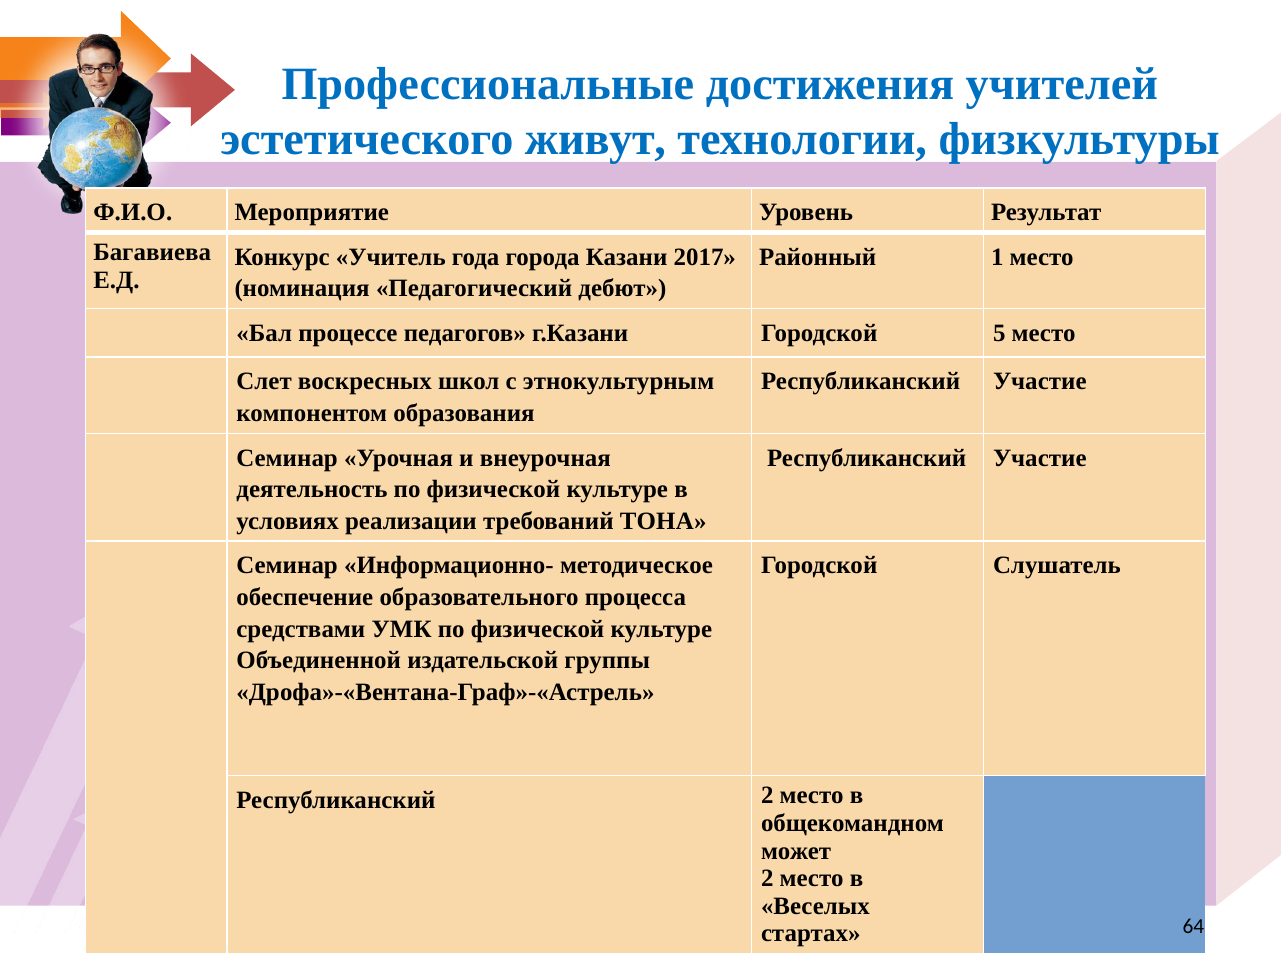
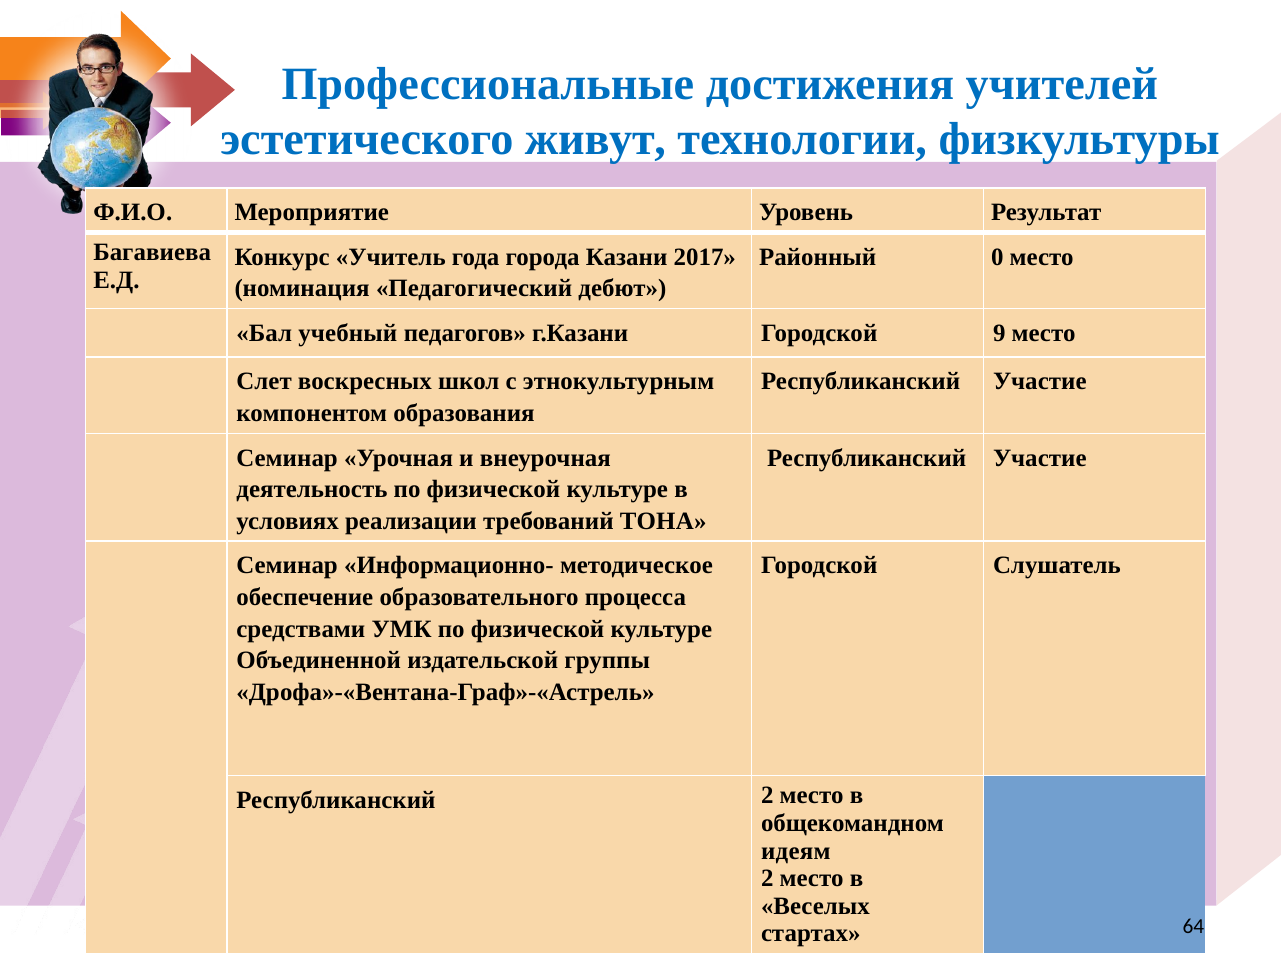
1: 1 -> 0
процессе: процессе -> учебный
5: 5 -> 9
может: может -> идеям
